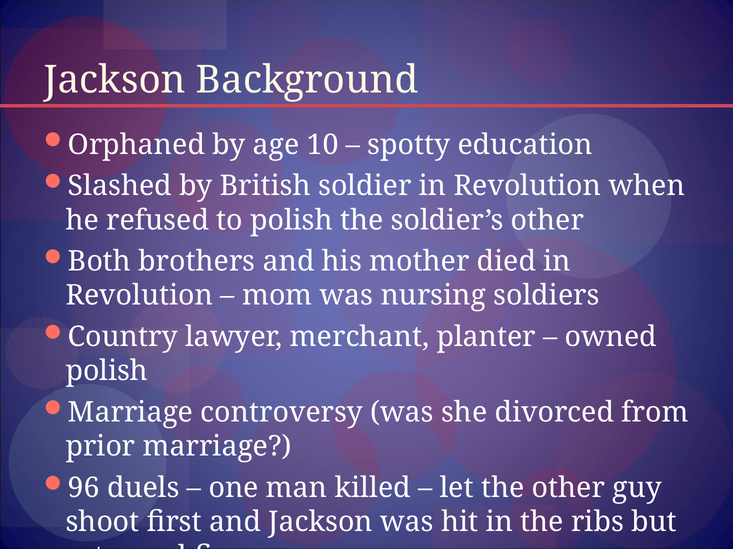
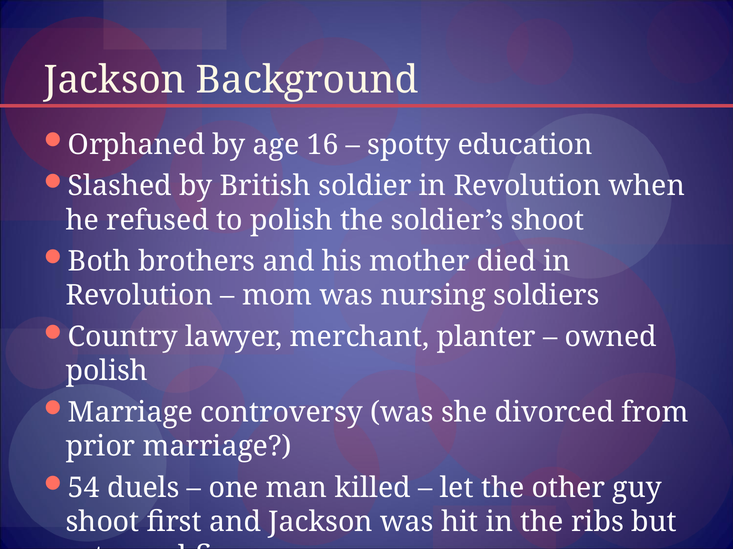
10: 10 -> 16
soldier’s other: other -> shoot
96: 96 -> 54
